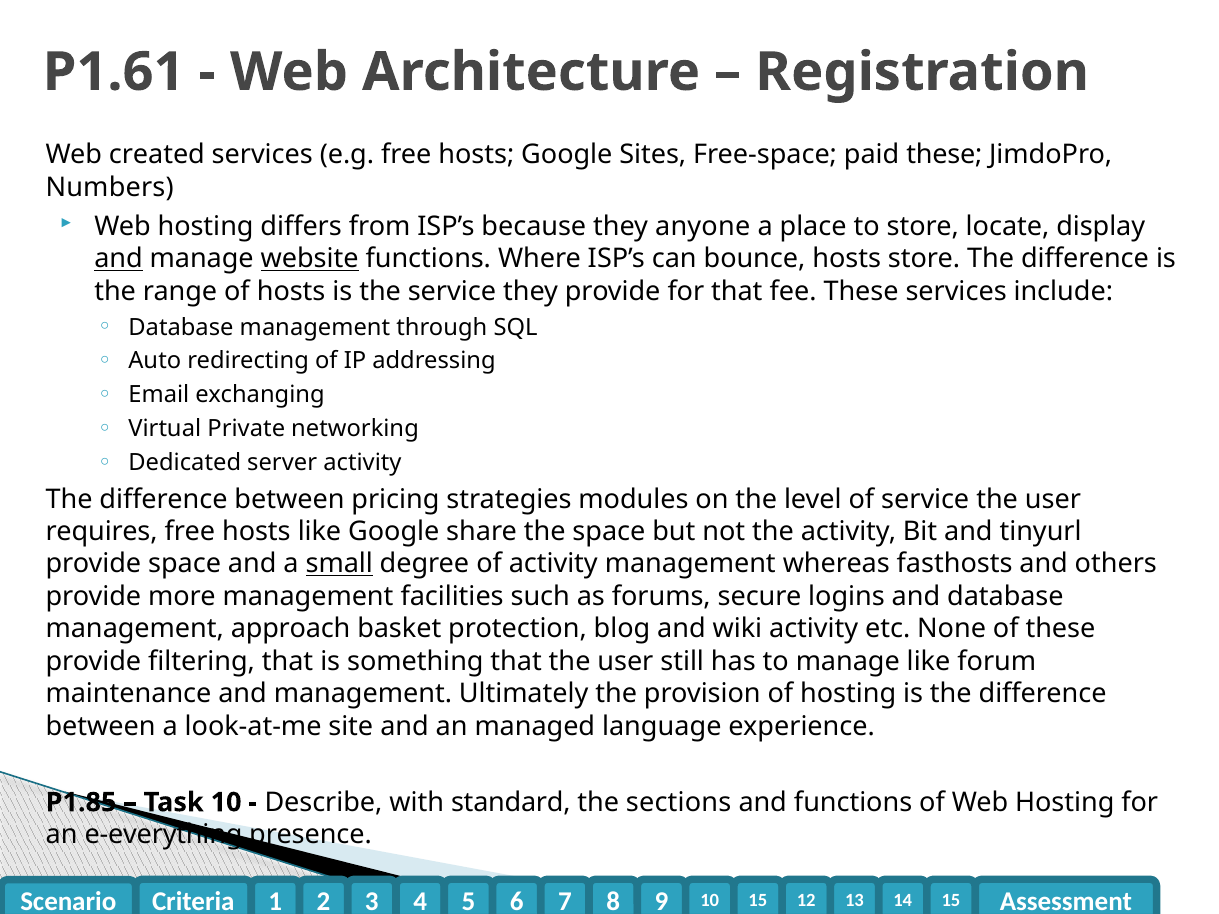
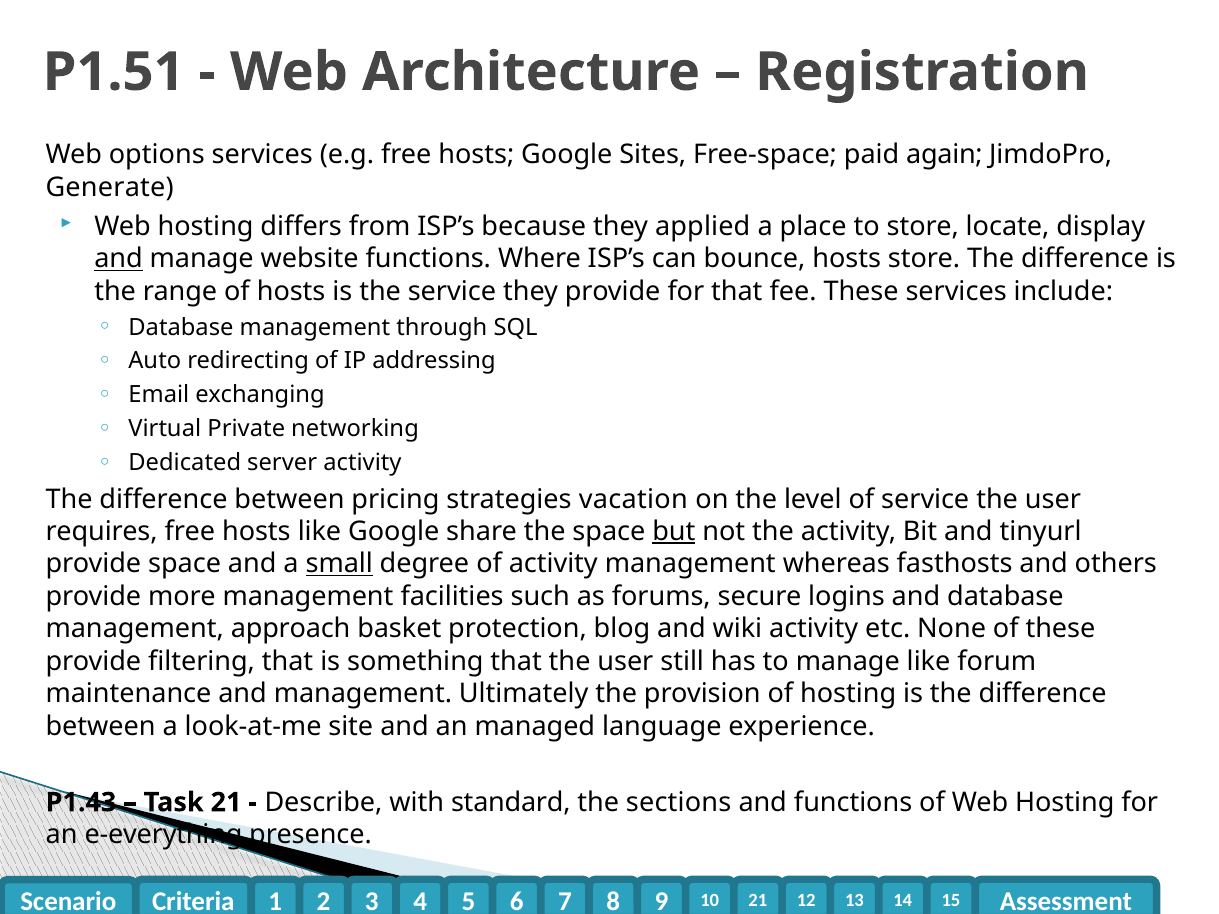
P1.61: P1.61 -> P1.51
created: created -> options
paid these: these -> again
Numbers: Numbers -> Generate
anyone: anyone -> applied
website underline: present -> none
modules: modules -> vacation
but underline: none -> present
P1.85: P1.85 -> P1.43
Task 10: 10 -> 21
15 at (758, 901): 15 -> 21
